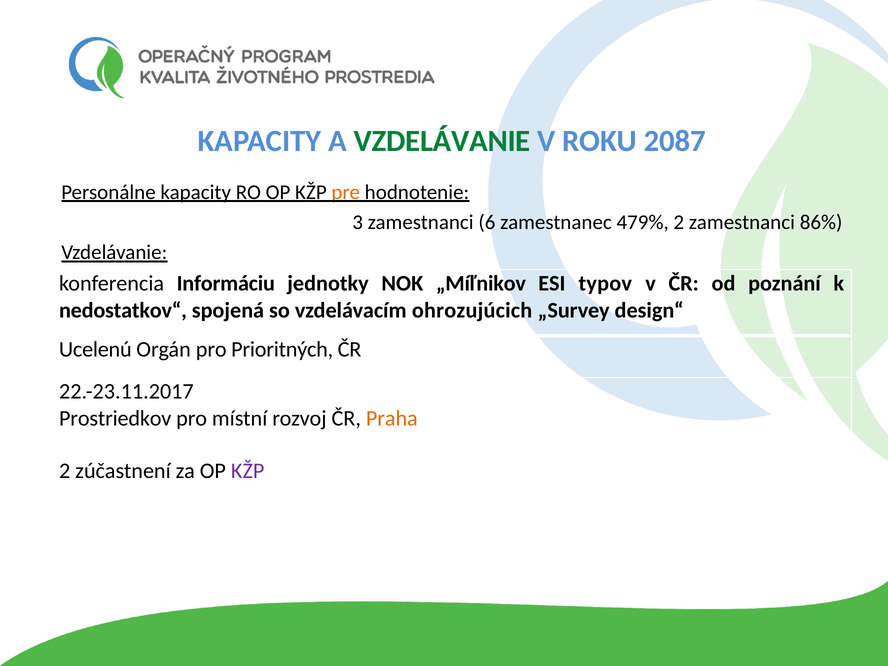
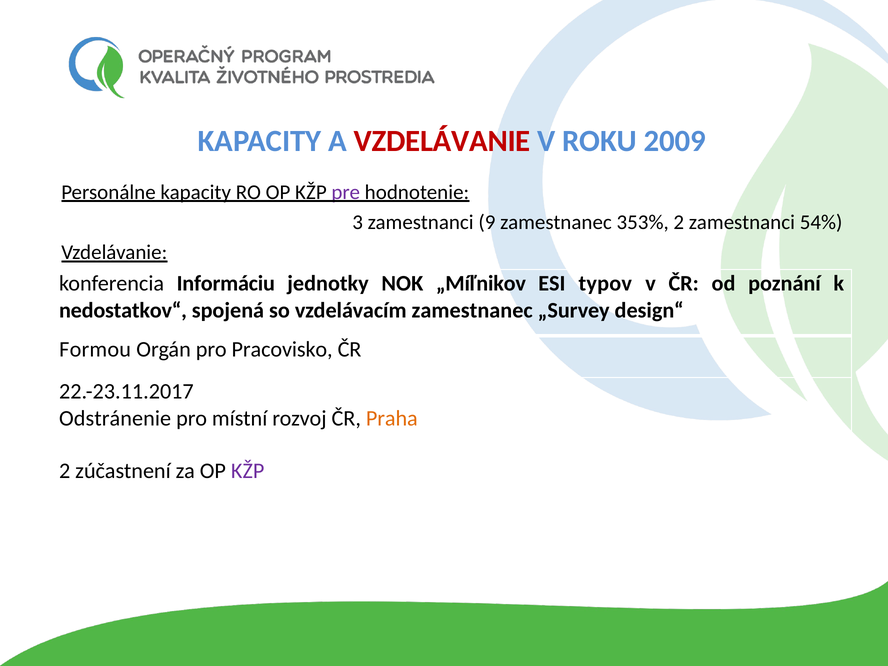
VZDELÁVANIE at (442, 141) colour: green -> red
2087: 2087 -> 2009
pre colour: orange -> purple
6: 6 -> 9
479%: 479% -> 353%
86%: 86% -> 54%
vzdelávacím ohrozujúcich: ohrozujúcich -> zamestnanec
Ucelenú: Ucelenú -> Formou
Prioritných: Prioritných -> Pracovisko
Prostriedkov: Prostriedkov -> Odstránenie
